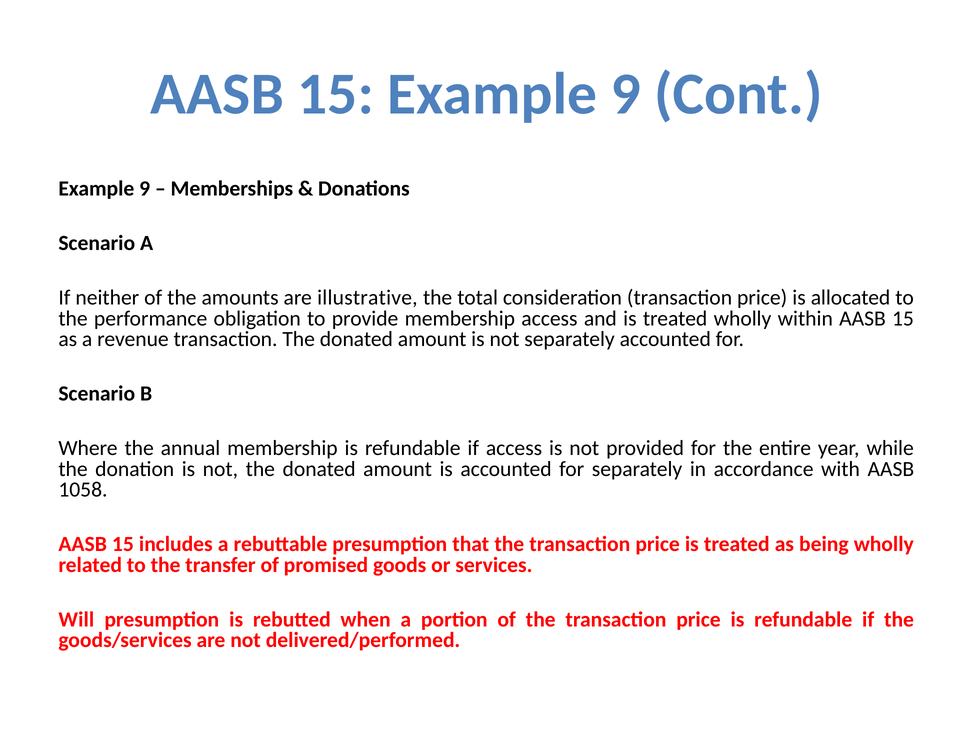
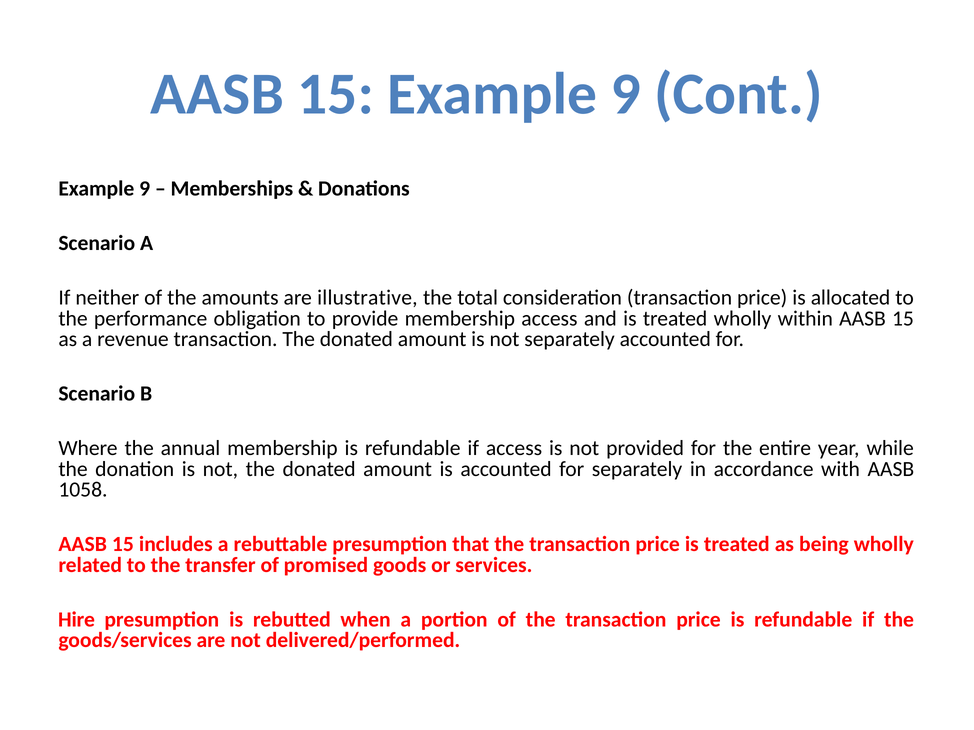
Will: Will -> Hire
